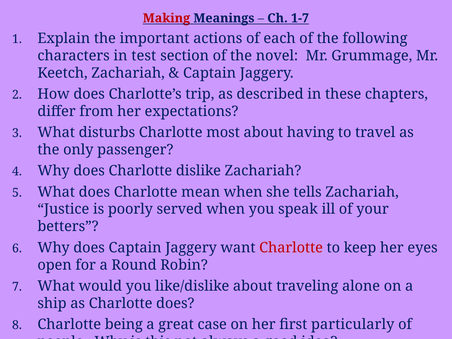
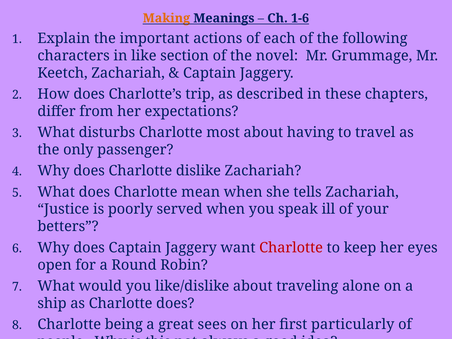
Making colour: red -> orange
1-7: 1-7 -> 1-6
test: test -> like
case: case -> sees
